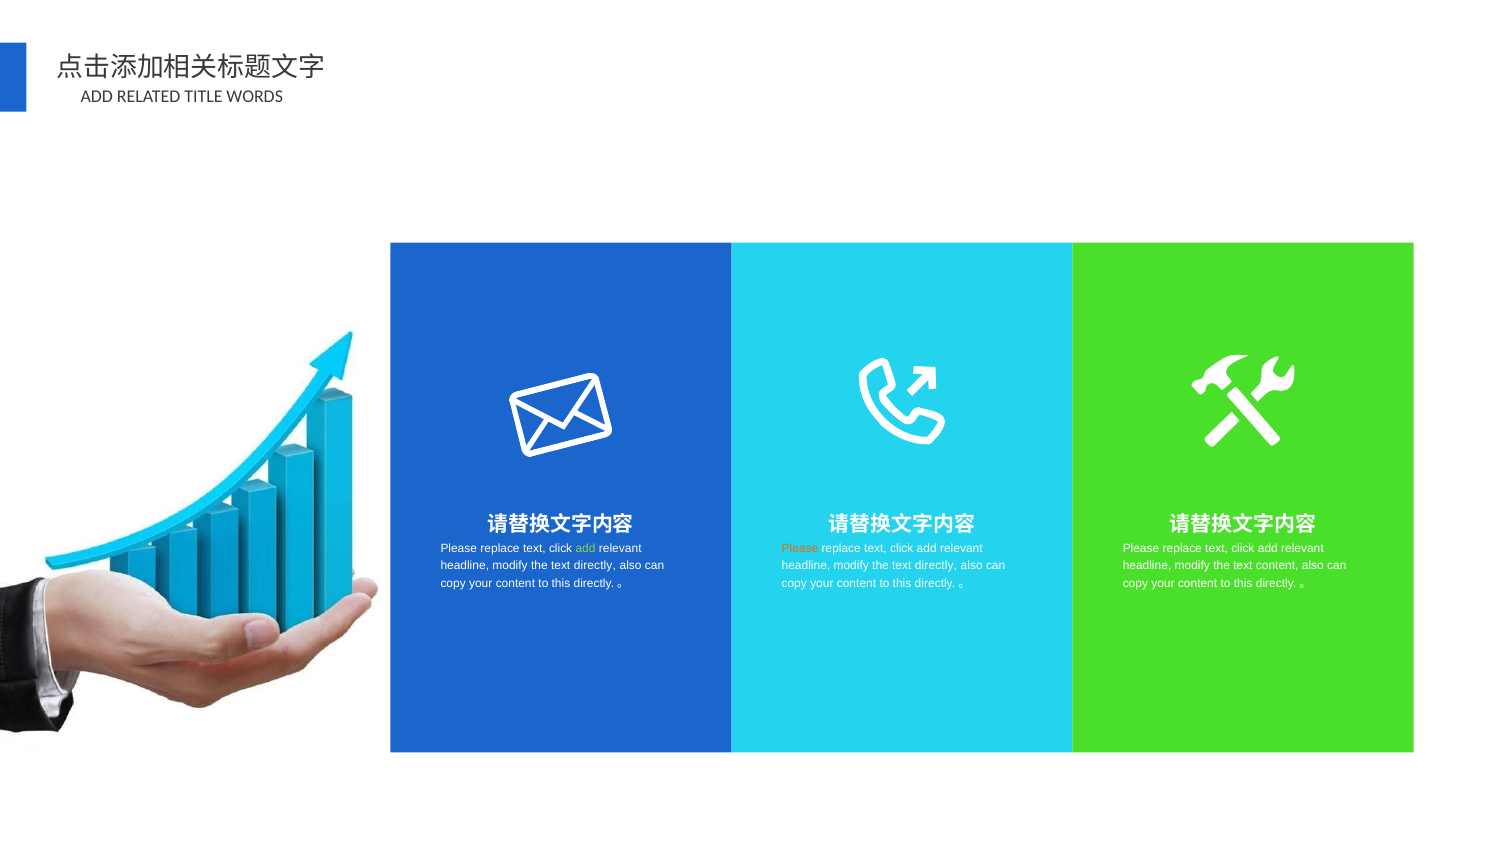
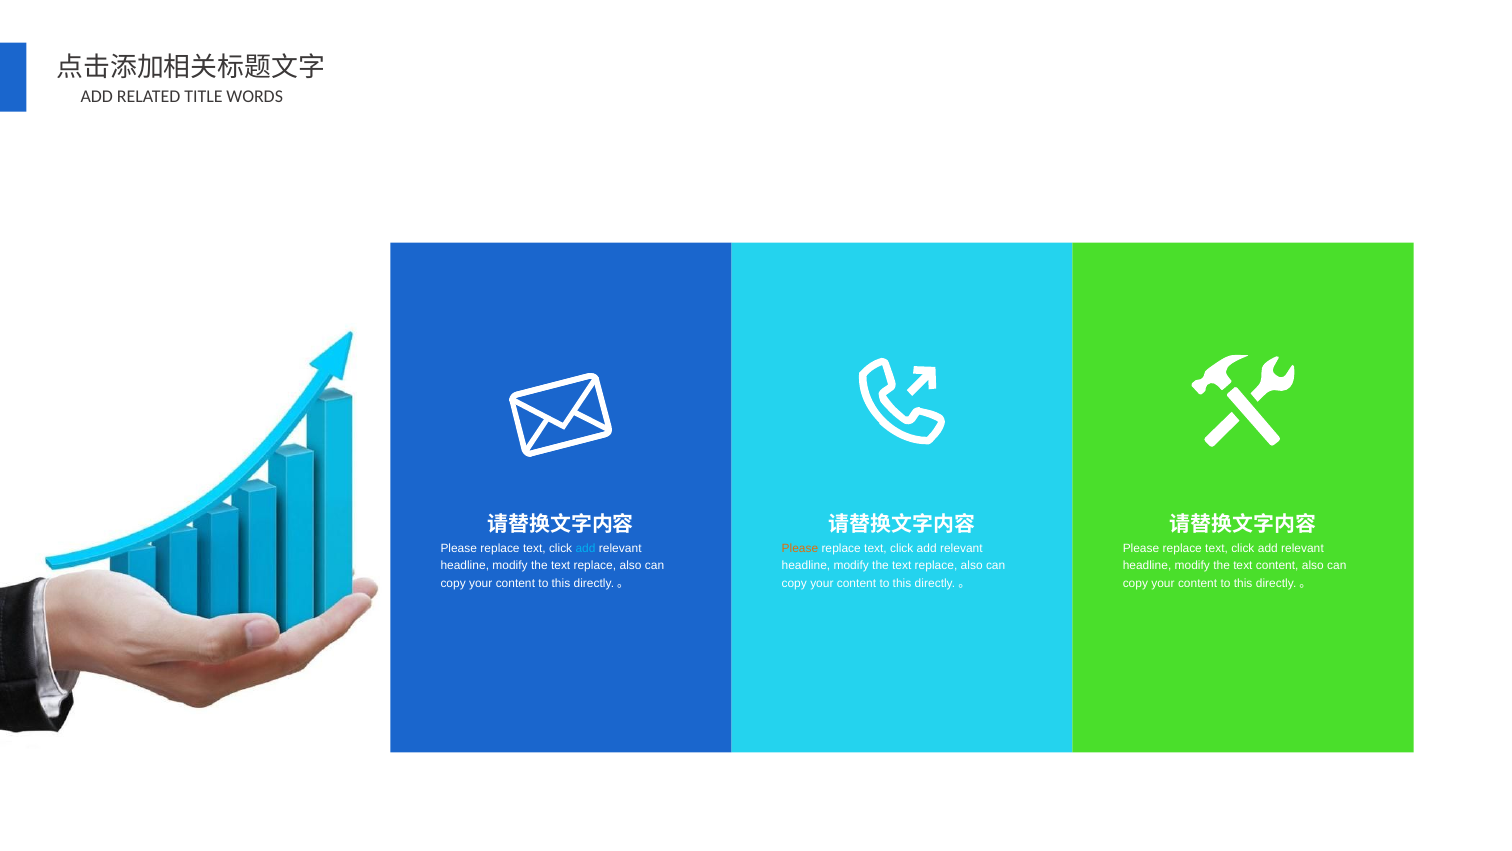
add at (586, 549) colour: light green -> light blue
directly at (595, 566): directly -> replace
directly at (936, 566): directly -> replace
